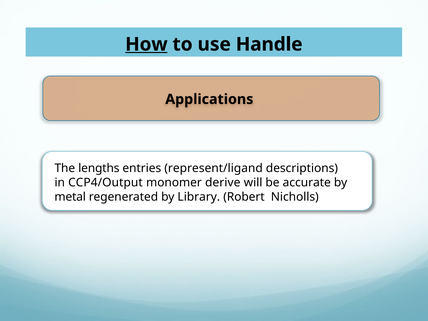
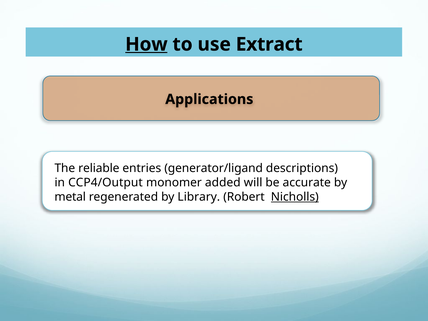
Handle: Handle -> Extract
lengths: lengths -> reliable
represent/ligand: represent/ligand -> generator/ligand
derive: derive -> added
Nicholls underline: none -> present
